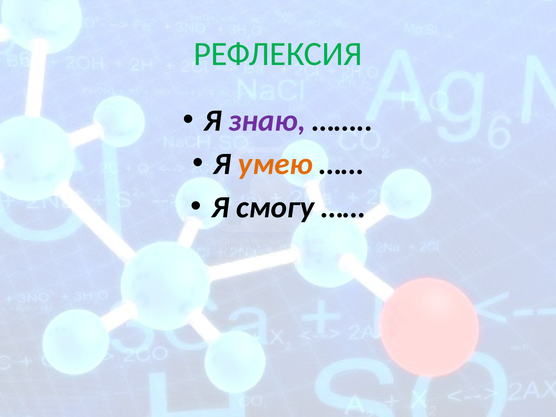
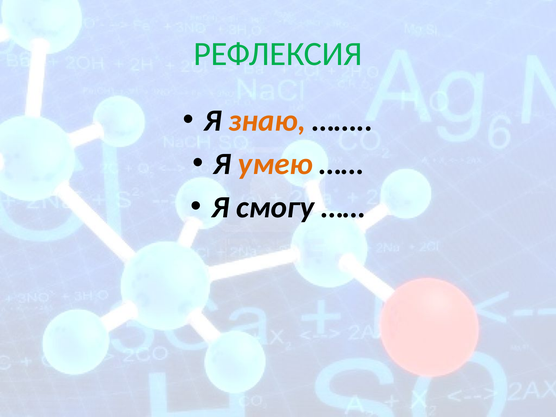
знаю colour: purple -> orange
